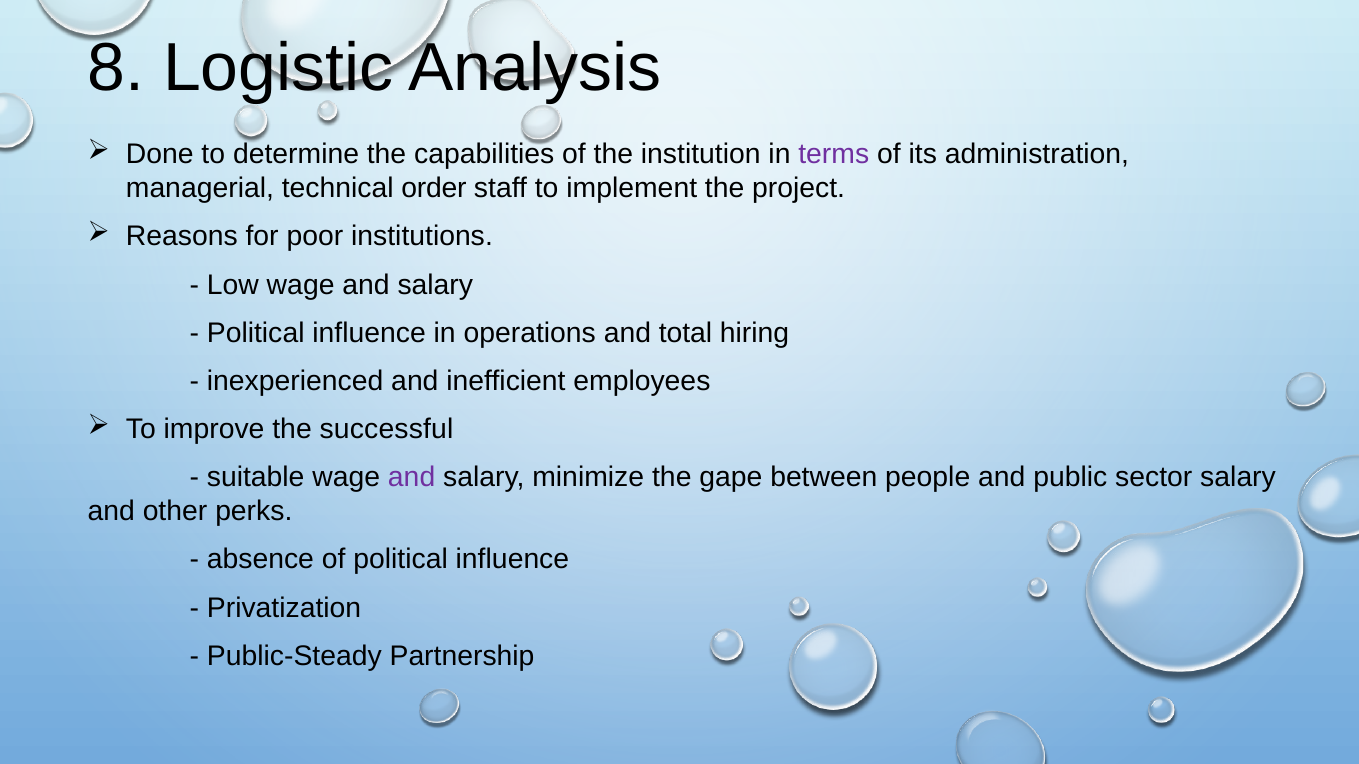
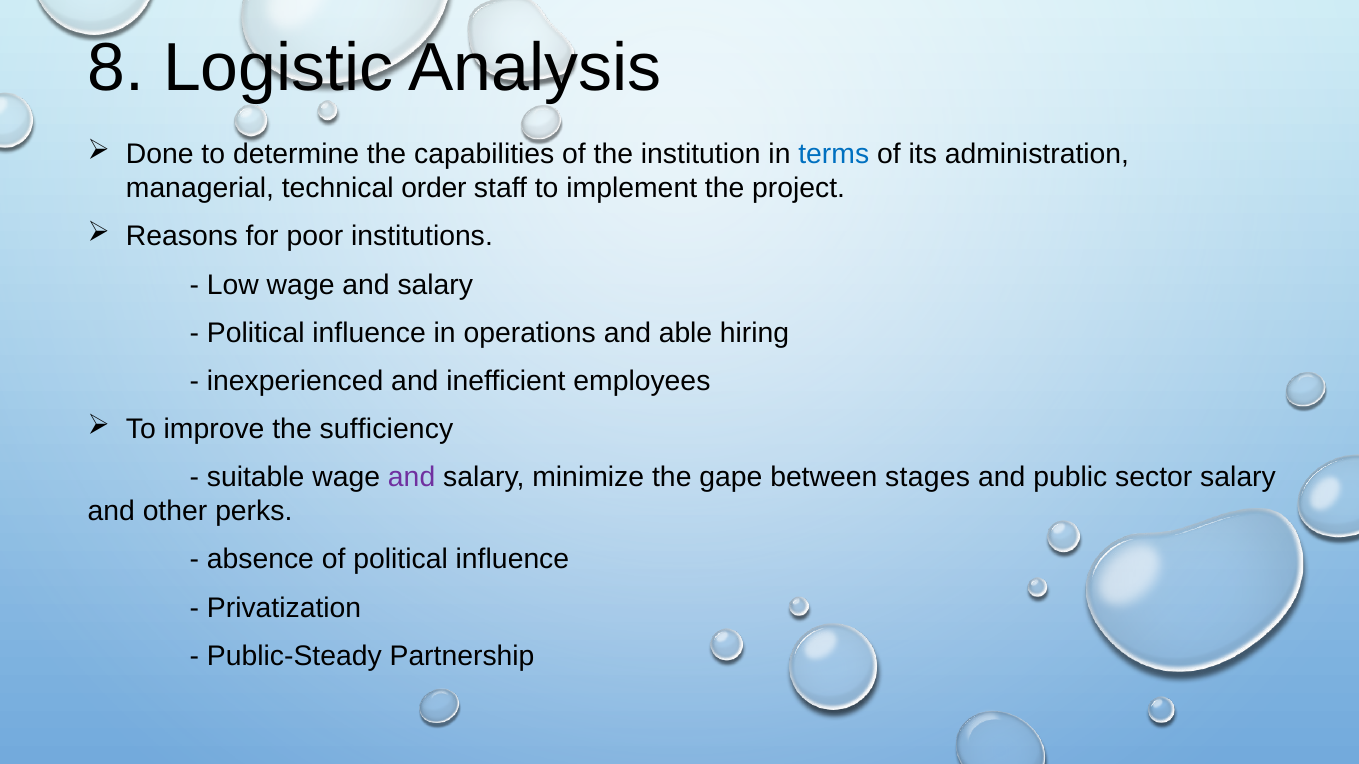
terms colour: purple -> blue
total: total -> able
successful: successful -> sufficiency
people: people -> stages
